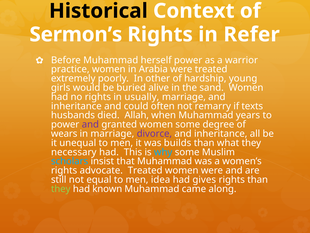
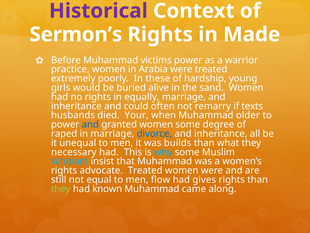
Historical colour: black -> purple
Refer: Refer -> Made
herself: herself -> victims
other: other -> these
usually: usually -> equally
Allah: Allah -> Your
years: years -> older
and at (90, 124) colour: purple -> blue
wears: wears -> raped
divorce colour: purple -> blue
idea: idea -> flow
